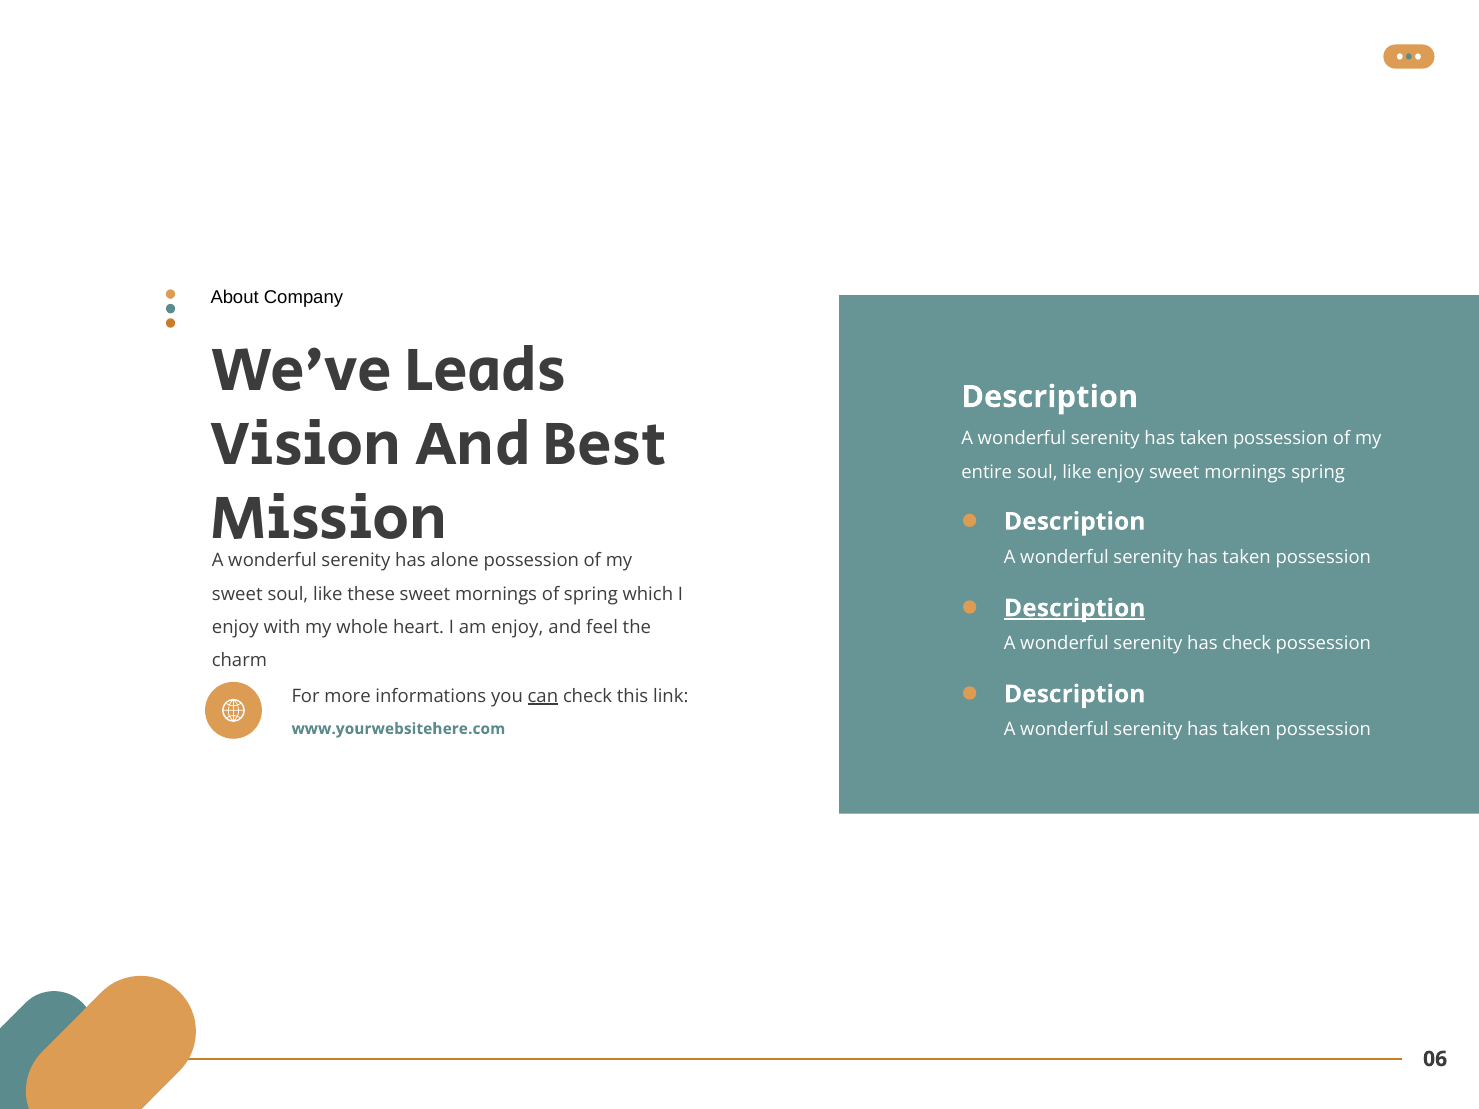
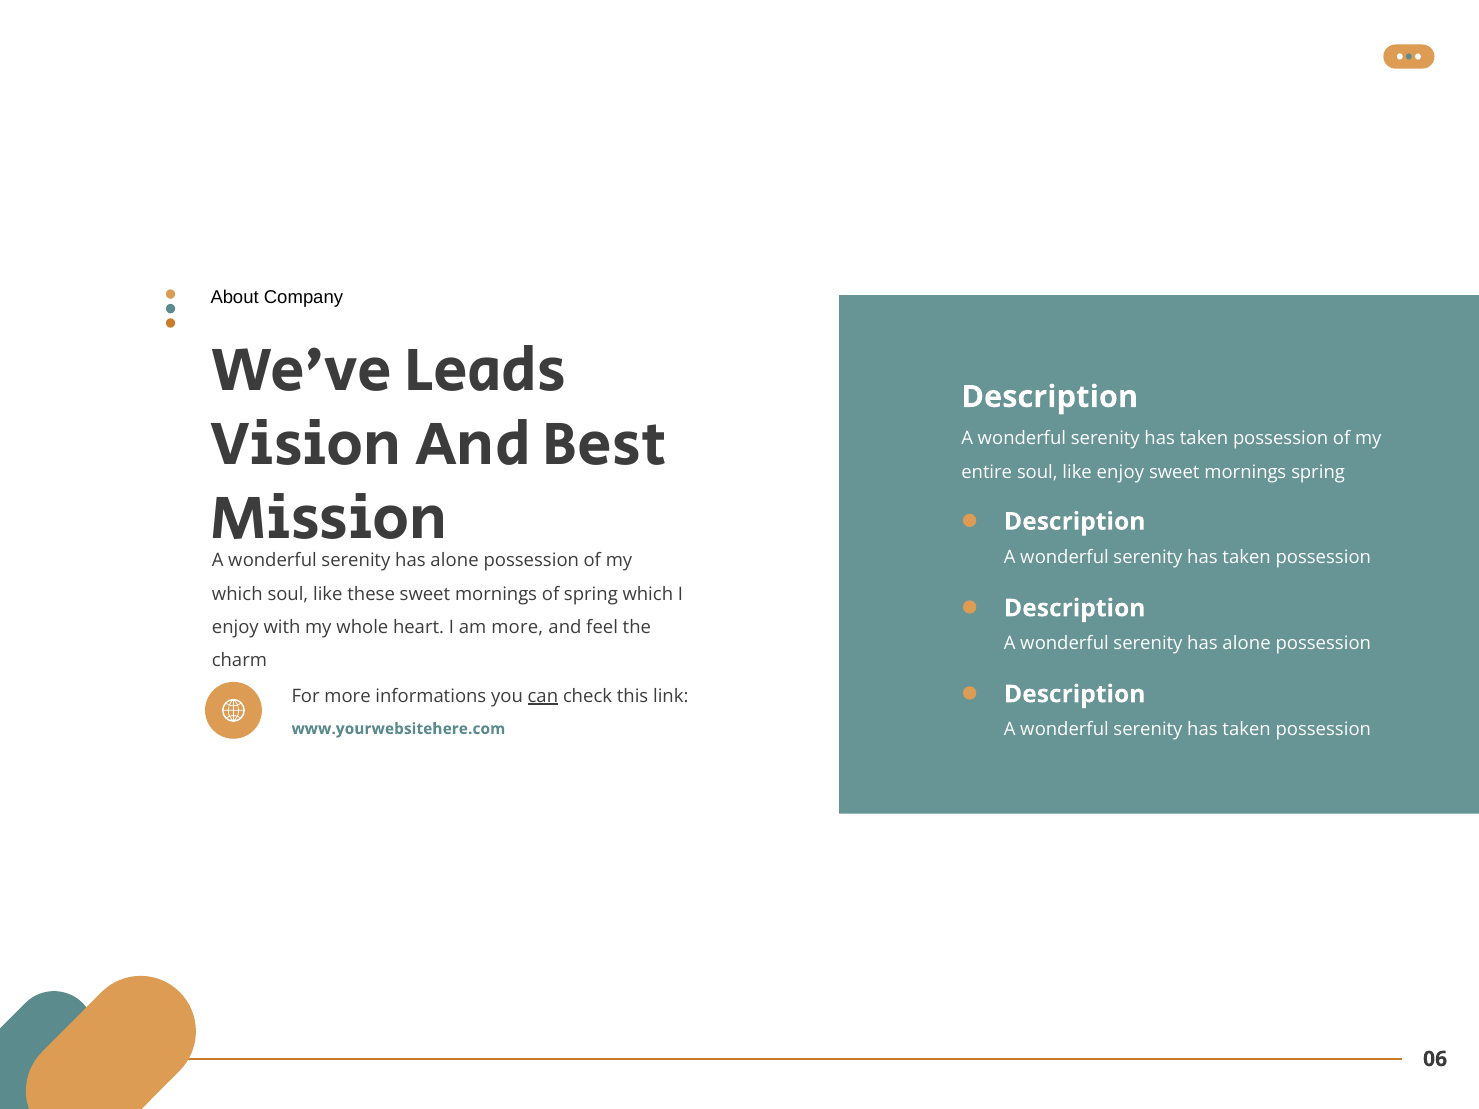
sweet at (237, 594): sweet -> which
Description at (1075, 608) underline: present -> none
am enjoy: enjoy -> more
check at (1247, 644): check -> alone
